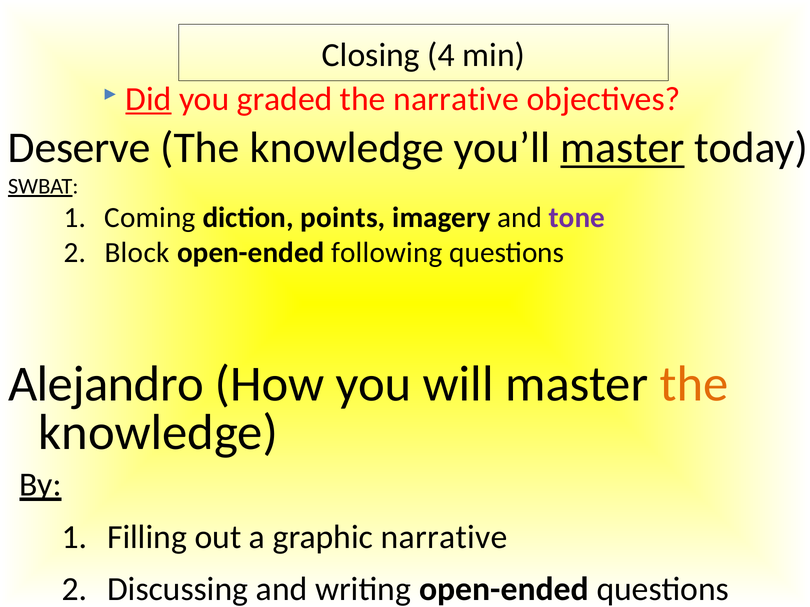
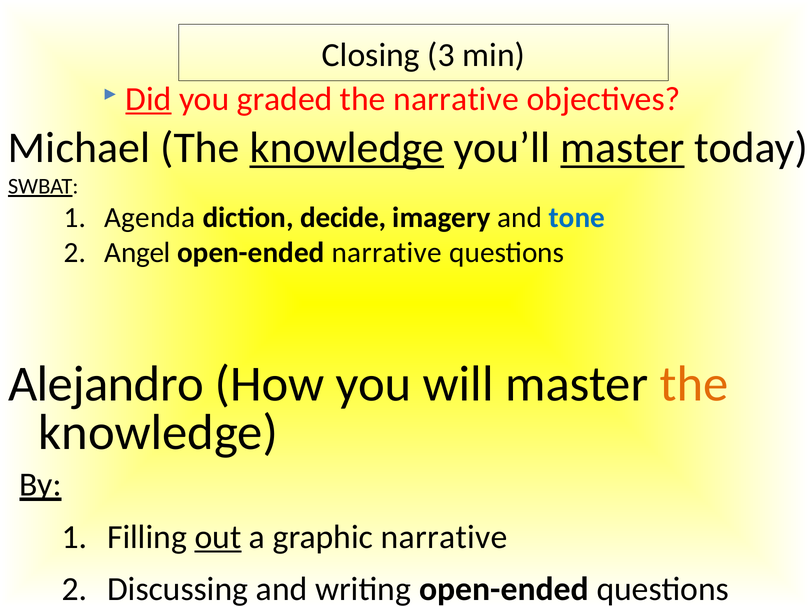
4: 4 -> 3
Deserve: Deserve -> Michael
knowledge at (347, 148) underline: none -> present
Coming: Coming -> Agenda
points: points -> decide
tone colour: purple -> blue
Block: Block -> Angel
open-ended following: following -> narrative
out underline: none -> present
